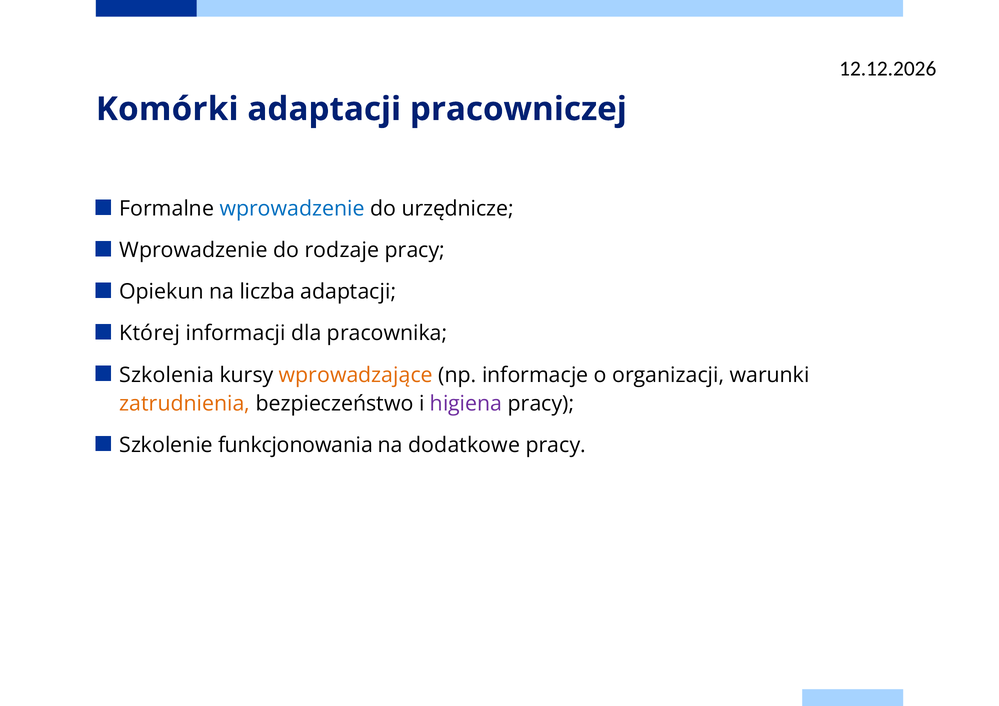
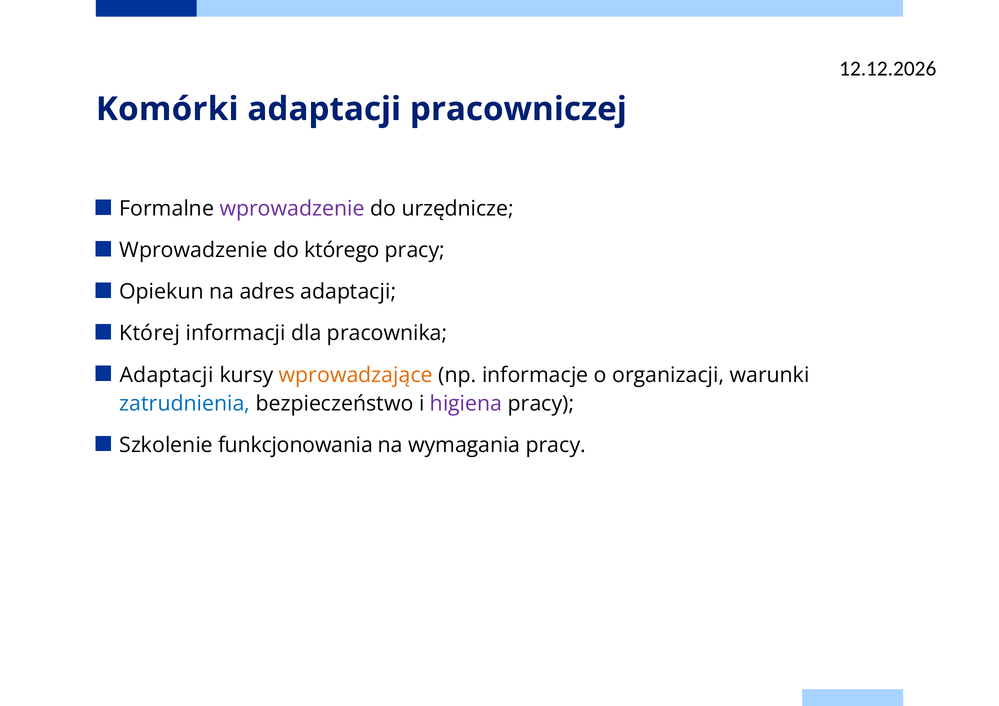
wprowadzenie at (292, 209) colour: blue -> purple
rodzaje: rodzaje -> którego
liczba: liczba -> adres
Szkolenia at (167, 375): Szkolenia -> Adaptacji
zatrudnienia colour: orange -> blue
dodatkowe: dodatkowe -> wymagania
